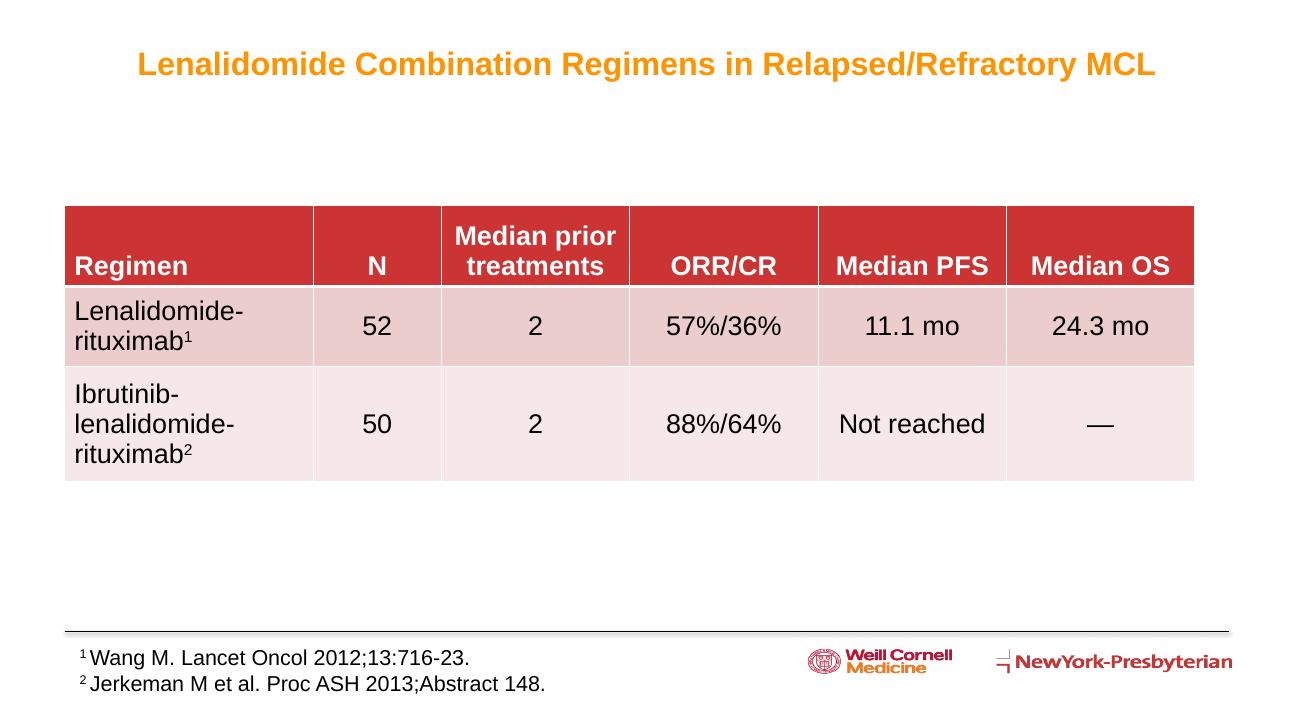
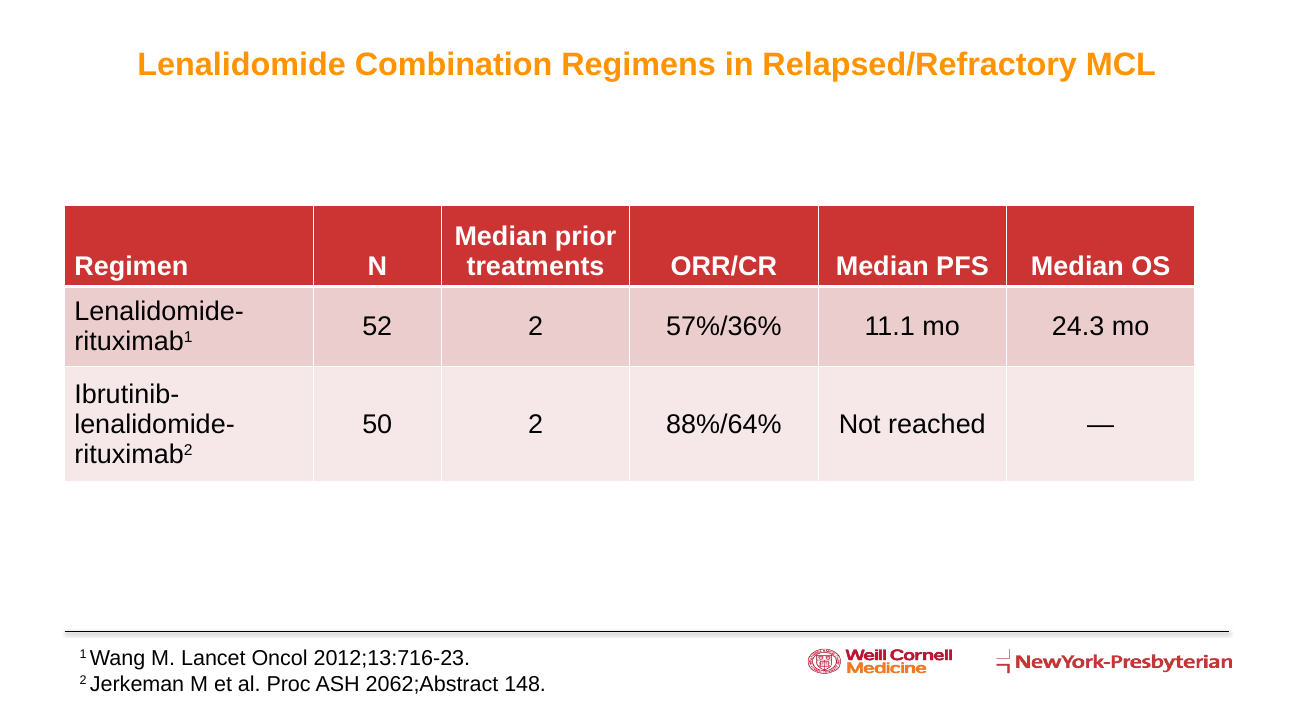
2013;Abstract: 2013;Abstract -> 2062;Abstract
